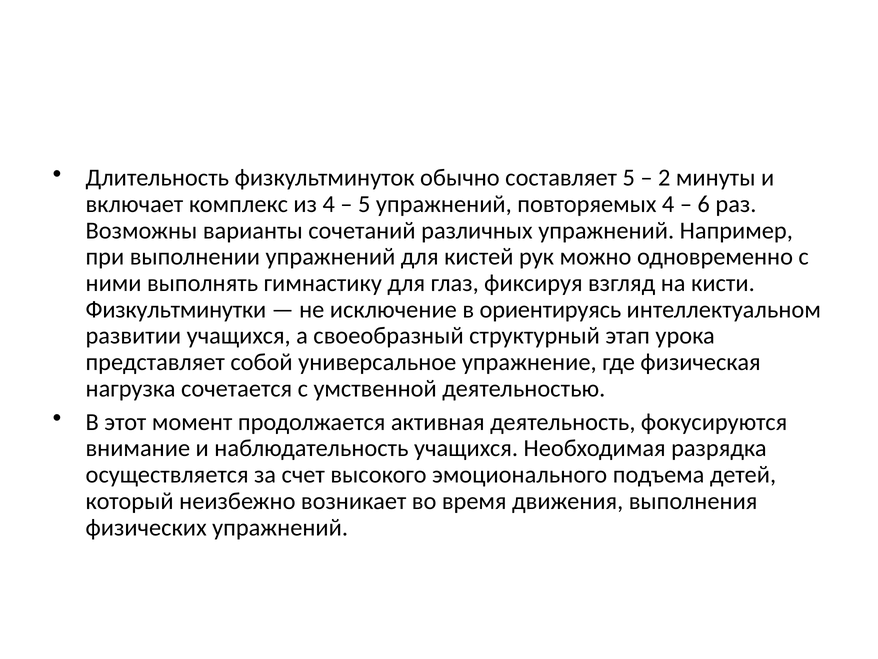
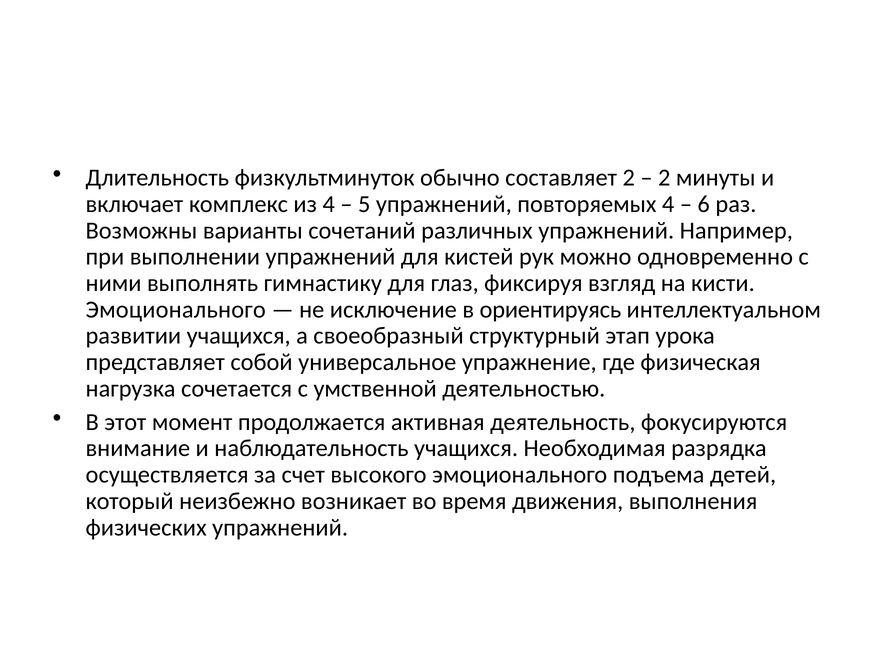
составляет 5: 5 -> 2
Физкультминутки at (176, 309): Физкультминутки -> Эмоционального
